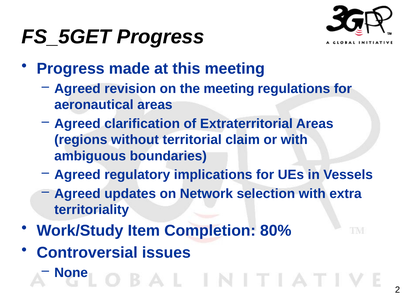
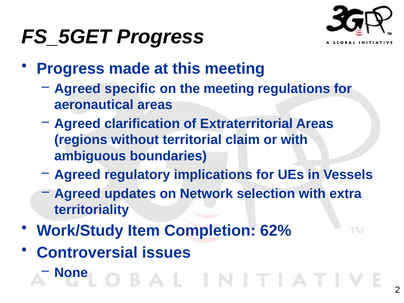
revision: revision -> specific
80%: 80% -> 62%
